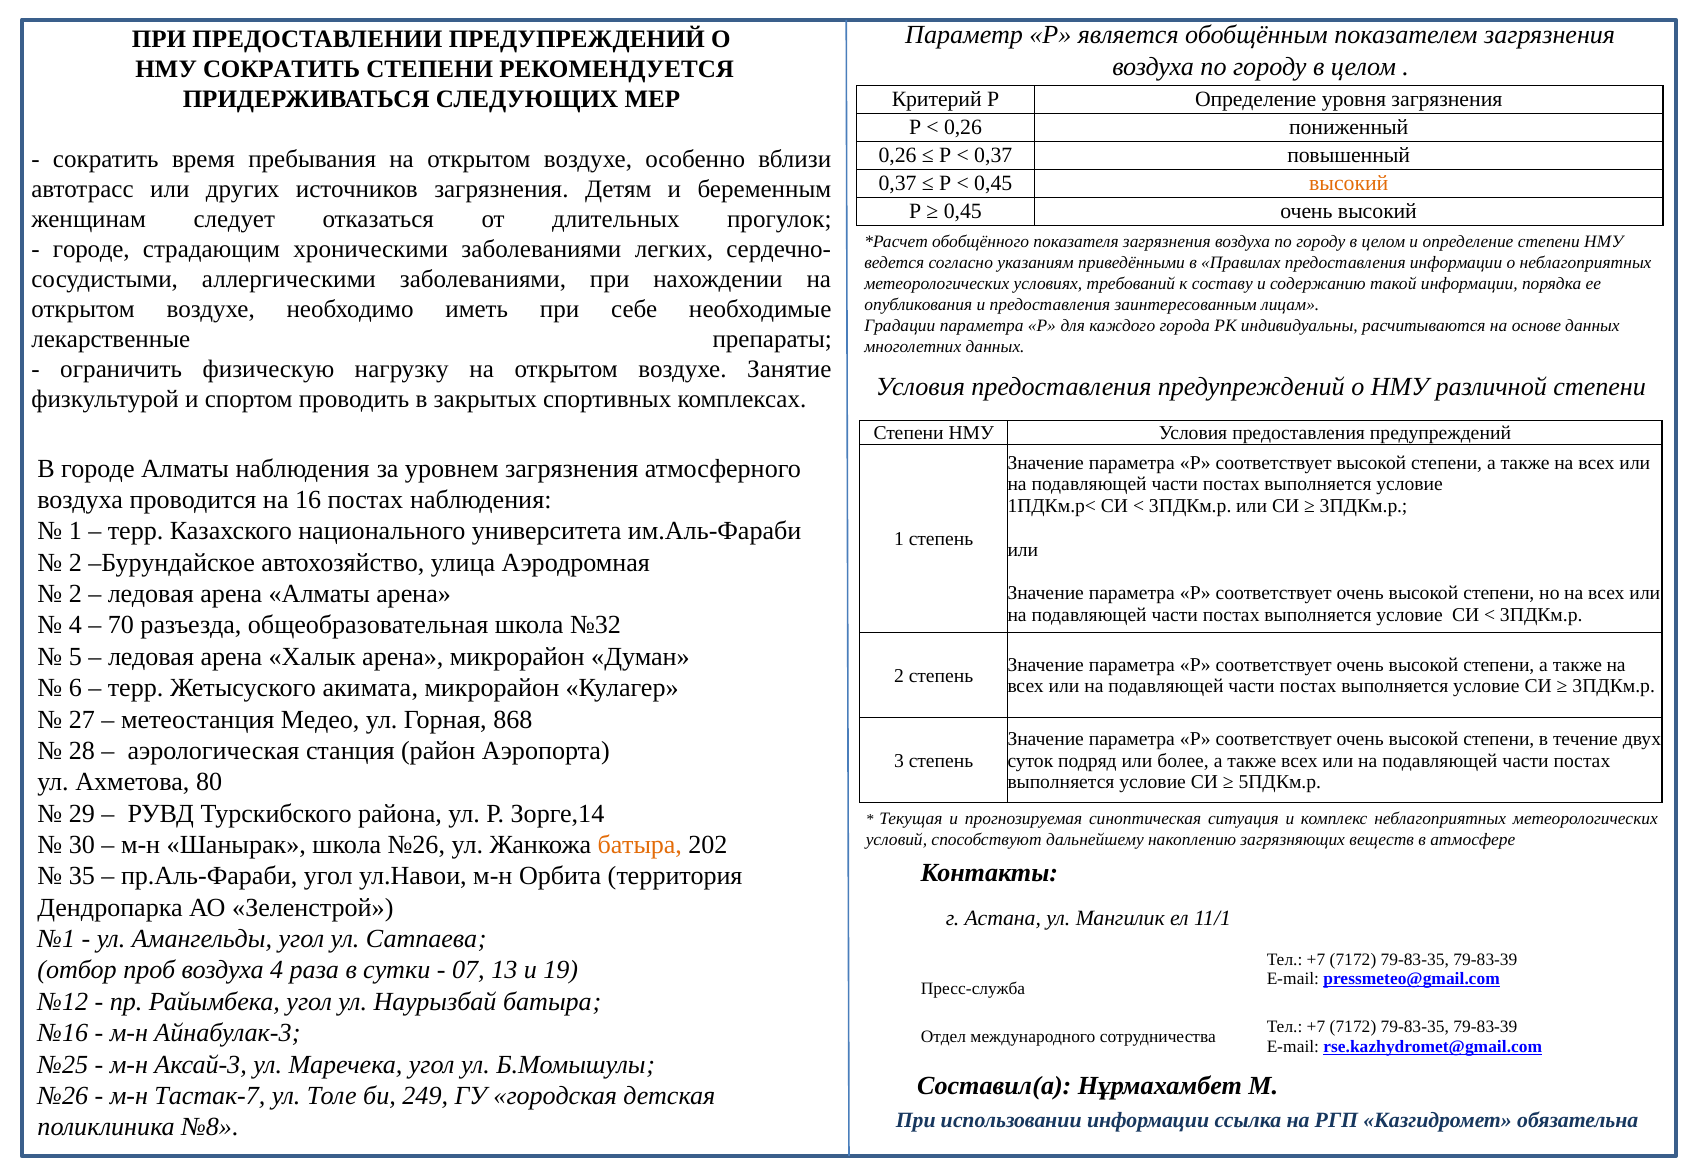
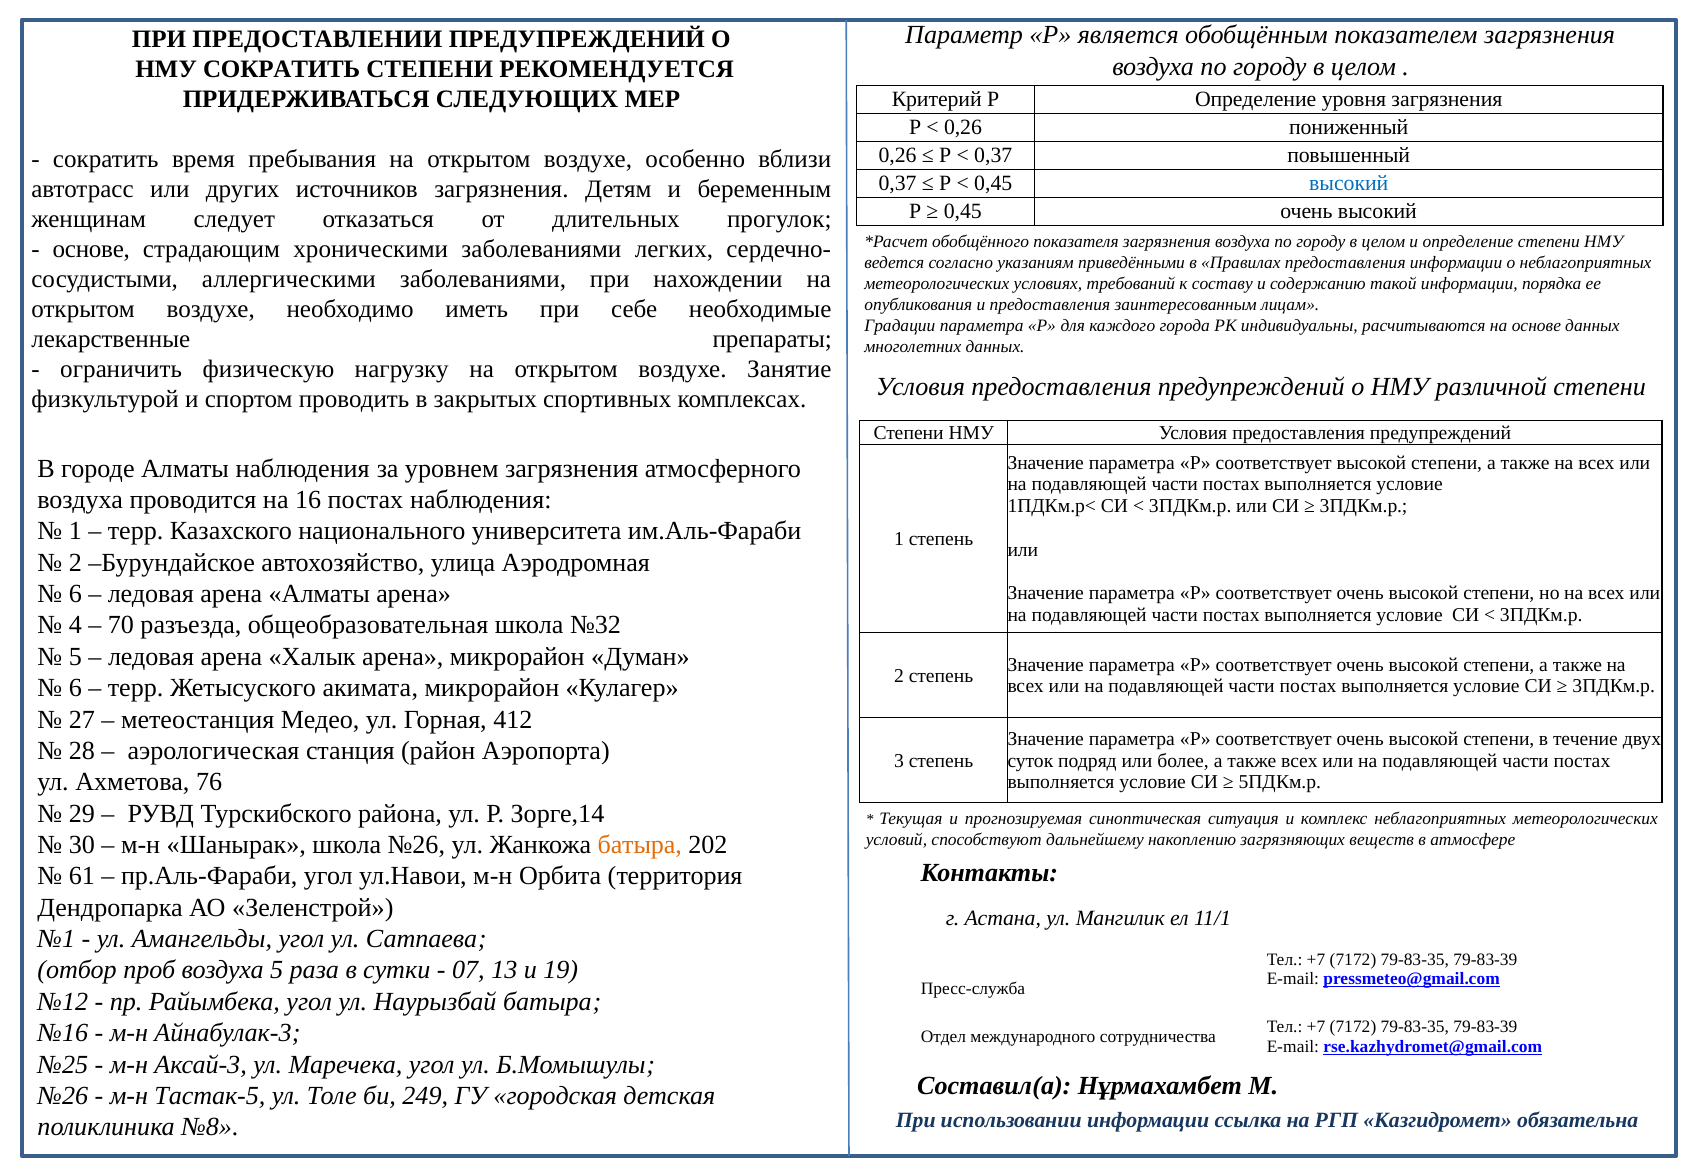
высокий at (1349, 183) colour: orange -> blue
городе at (91, 249): городе -> основе
2 at (75, 594): 2 -> 6
868: 868 -> 412
80: 80 -> 76
35: 35 -> 61
воздуха 4: 4 -> 5
Тастак-7: Тастак-7 -> Тастак-5
